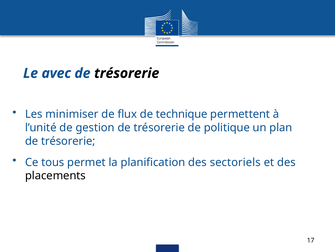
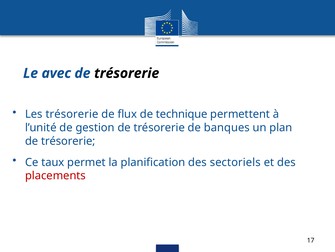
Les minimiser: minimiser -> trésorerie
politique: politique -> banques
tous: tous -> taux
placements colour: black -> red
